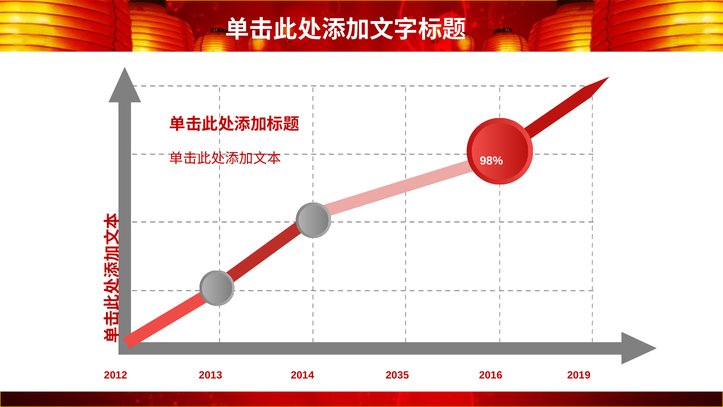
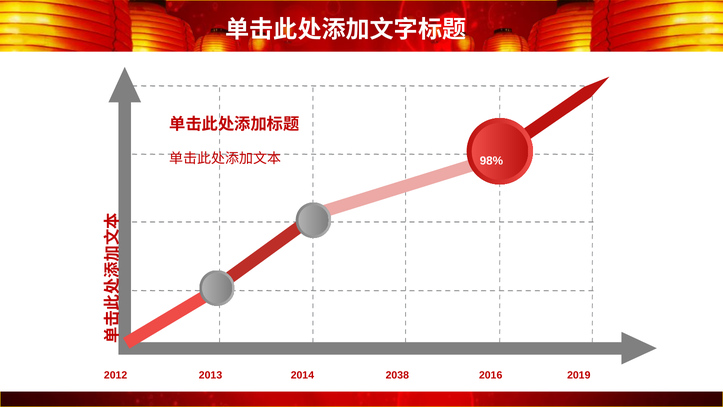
2035: 2035 -> 2038
